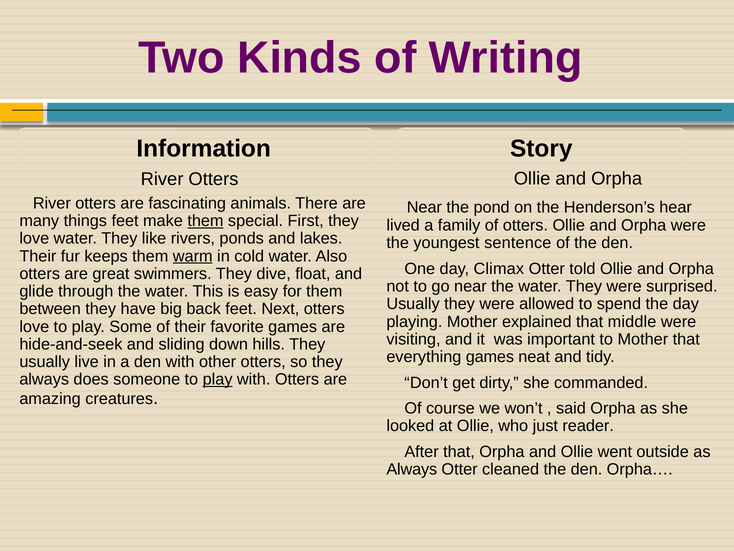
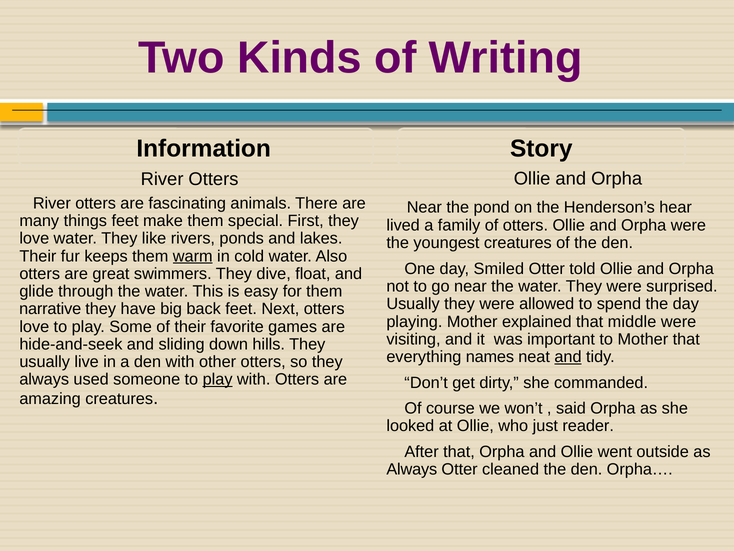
them at (205, 221) underline: present -> none
youngest sentence: sentence -> creatures
Climax: Climax -> Smiled
between: between -> narrative
everything games: games -> names
and at (568, 357) underline: none -> present
does: does -> used
